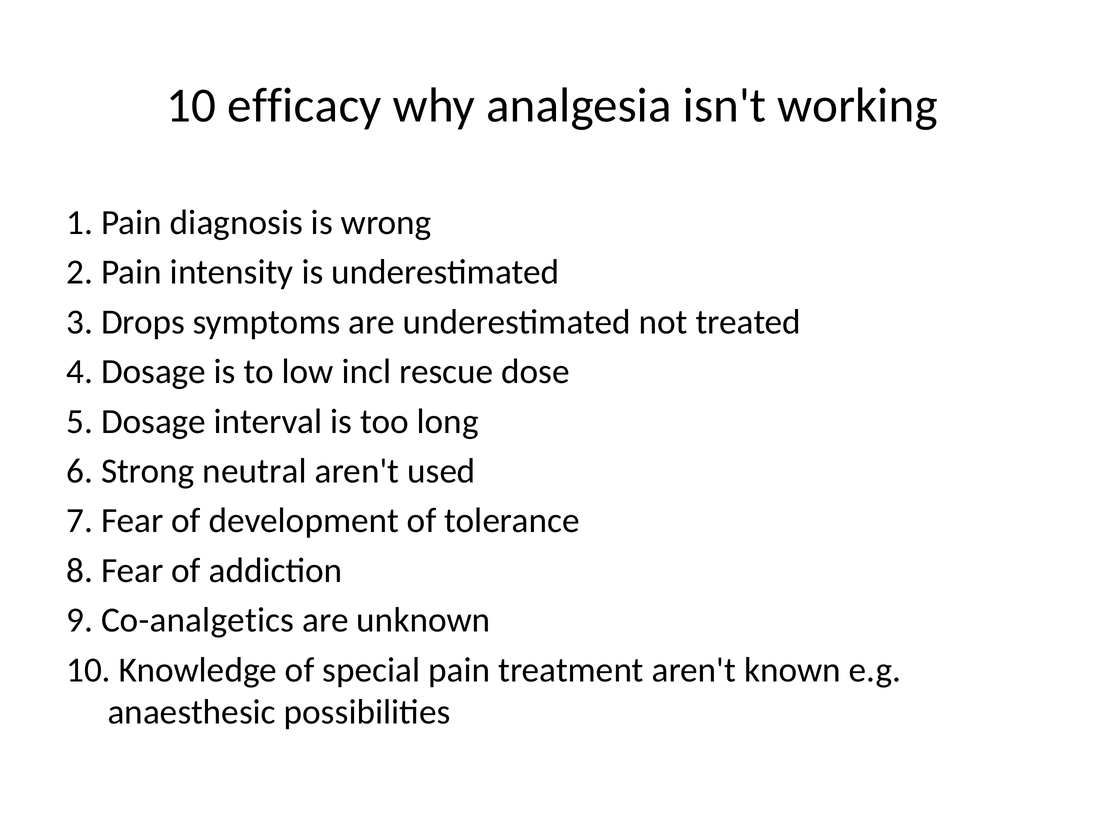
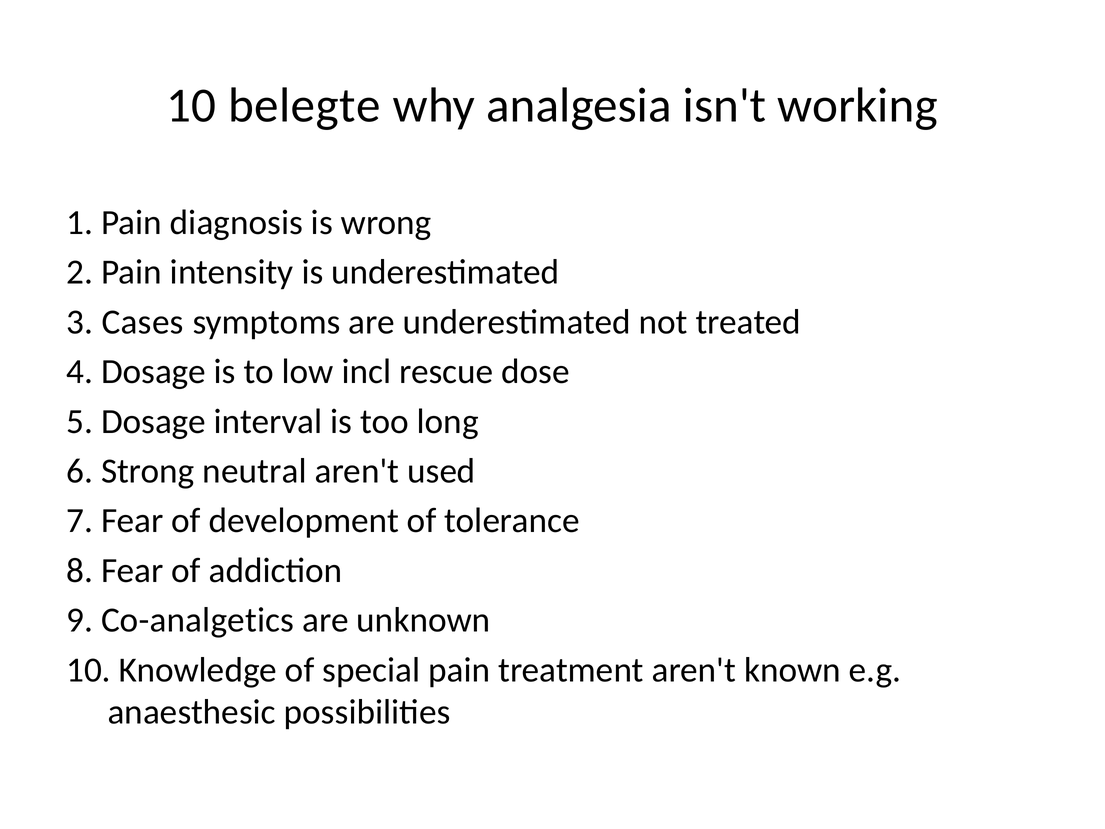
efficacy: efficacy -> belegte
Drops: Drops -> Cases
